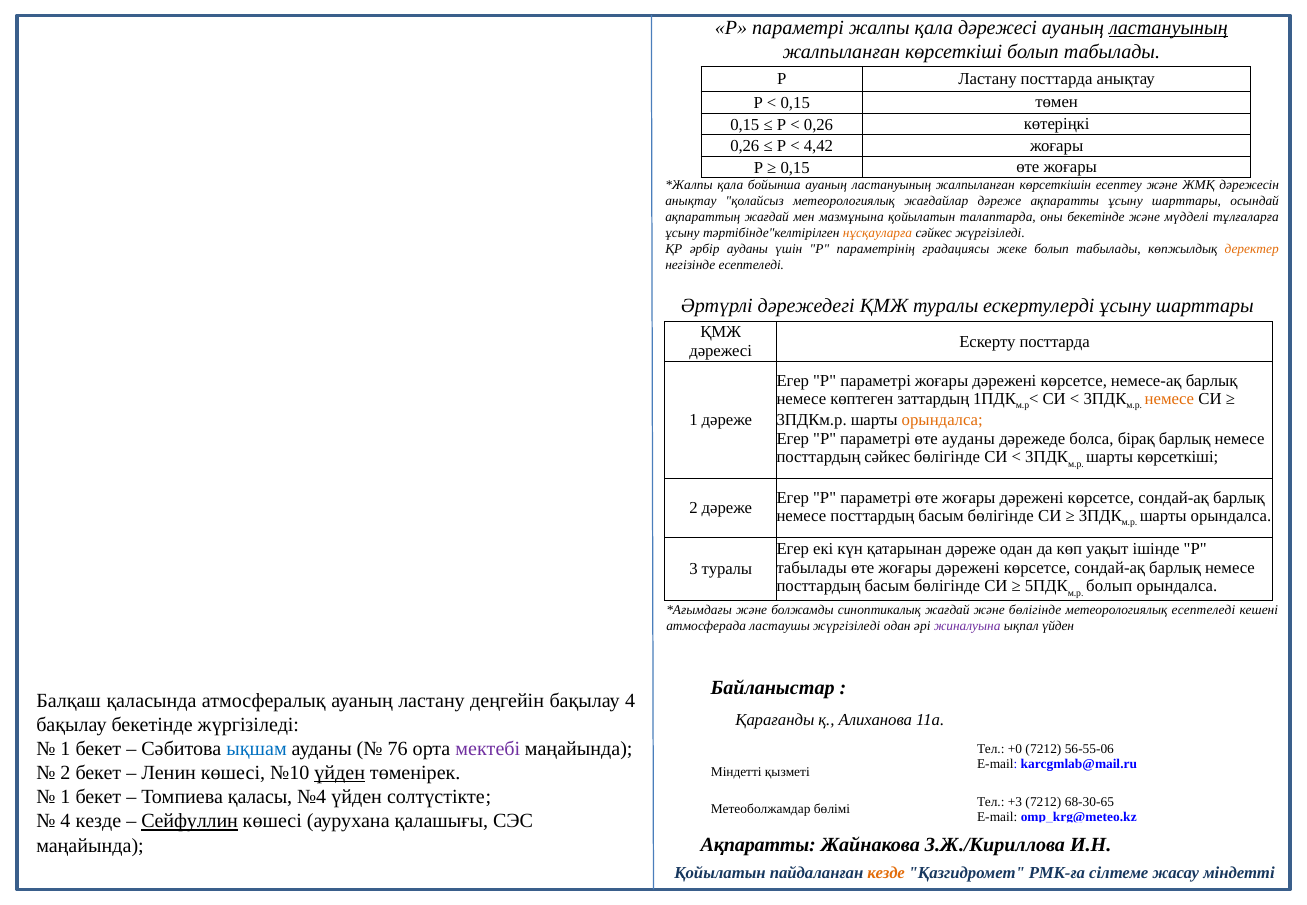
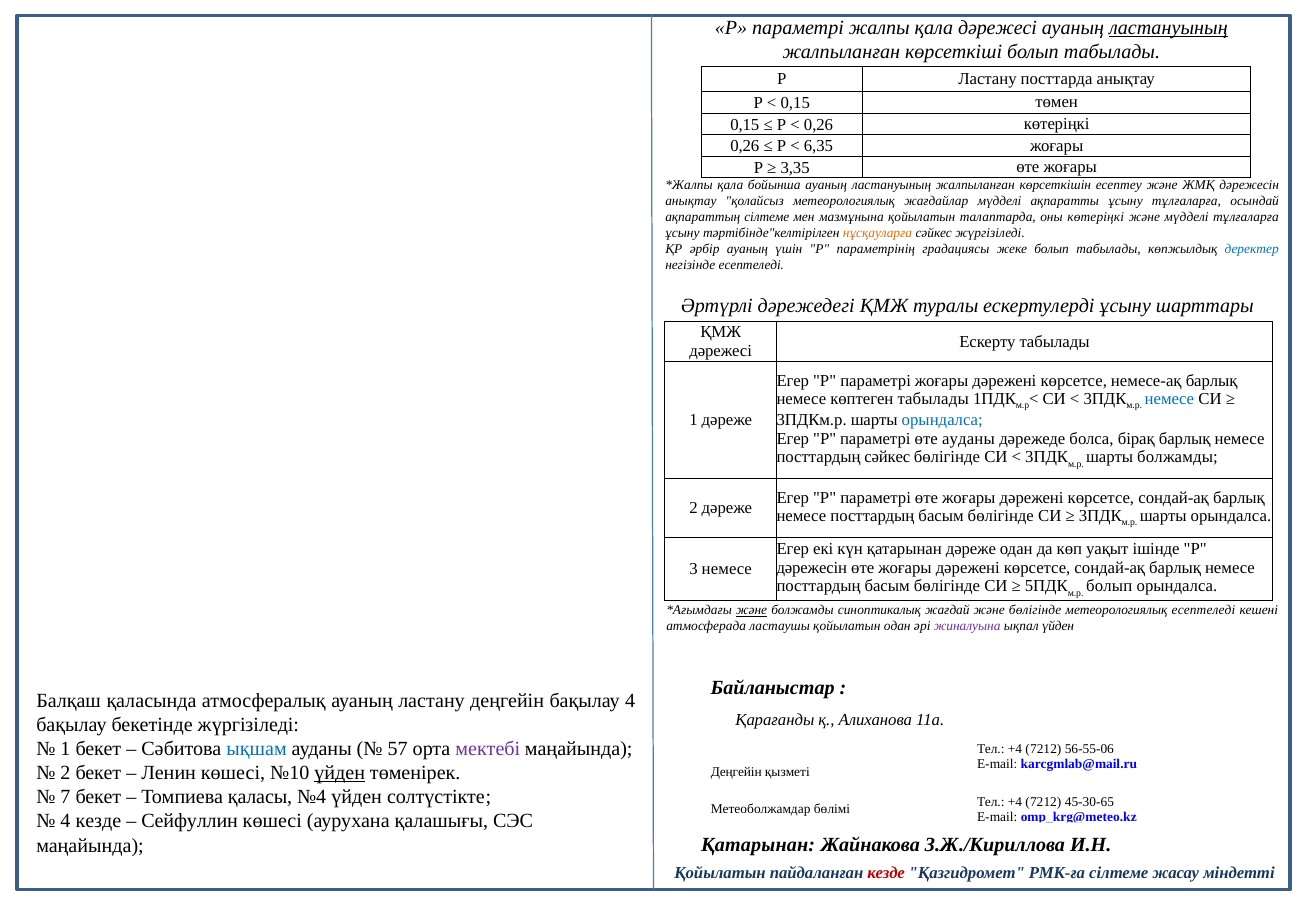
4,42: 4,42 -> 6,35
0,15 at (795, 168): 0,15 -> 3,35
жағдайлар дәреже: дәреже -> мүдделі
ақпаратты ұсыну шарттары: шарттары -> тұлғаларға
ақпараттың жағдай: жағдай -> сілтеме
оны бекетінде: бекетінде -> көтеріңкі
әрбір ауданы: ауданы -> ауаның
деректер colour: orange -> blue
Ескерту посттарда: посттарда -> табылады
көптеген заттардың: заттардың -> табылады
немесе at (1169, 399) colour: orange -> blue
орындалса at (942, 420) colour: orange -> blue
шарты көрсеткіші: көрсеткіші -> болжамды
табылады at (812, 568): табылады -> дәрежесін
3 туралы: туралы -> немесе
және at (752, 610) underline: none -> present
ластаушы жүргізіледі: жүргізіледі -> қойылатын
76: 76 -> 57
+0 at (1015, 749): +0 -> +4
Міндетті at (736, 772): Міндетті -> Деңгейін
1 at (65, 797): 1 -> 7
+3 at (1015, 802): +3 -> +4
68-30-65: 68-30-65 -> 45-30-65
Сейфуллин underline: present -> none
Ақпаратты at (758, 845): Ақпаратты -> Қатарынан
кезде at (886, 873) colour: orange -> red
